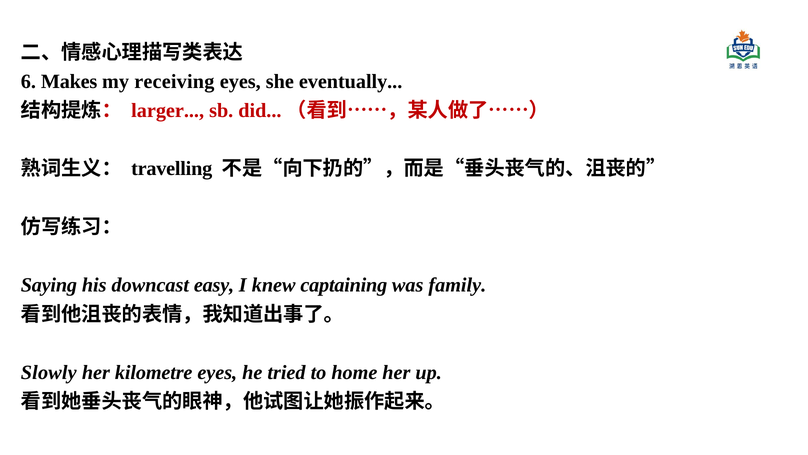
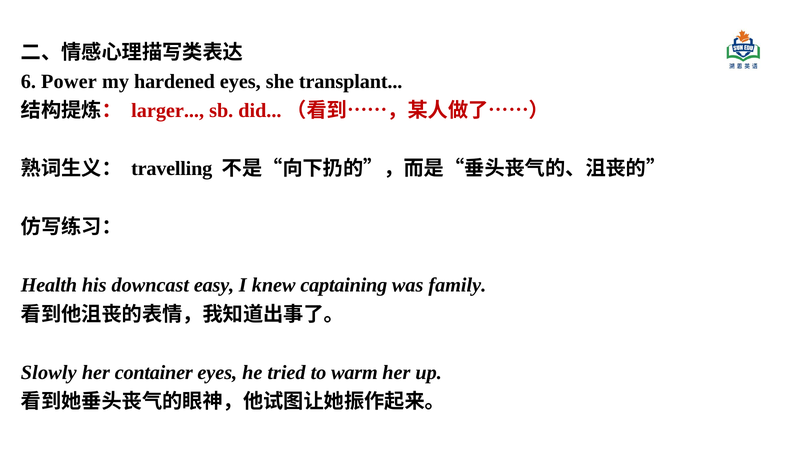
Makes: Makes -> Power
receiving: receiving -> hardened
eventually: eventually -> transplant
Saying: Saying -> Health
kilometre: kilometre -> container
home: home -> warm
